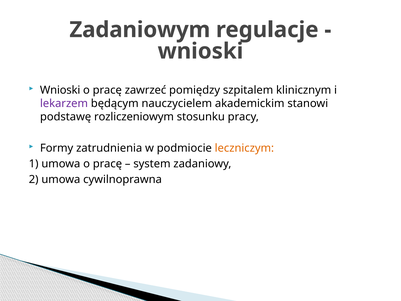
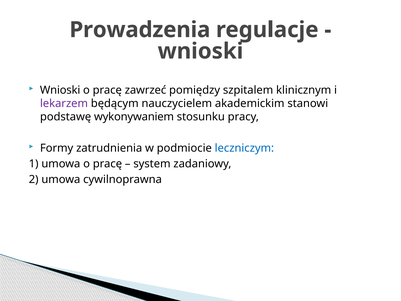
Zadaniowym: Zadaniowym -> Prowadzenia
rozliczeniowym: rozliczeniowym -> wykonywaniem
leczniczym colour: orange -> blue
